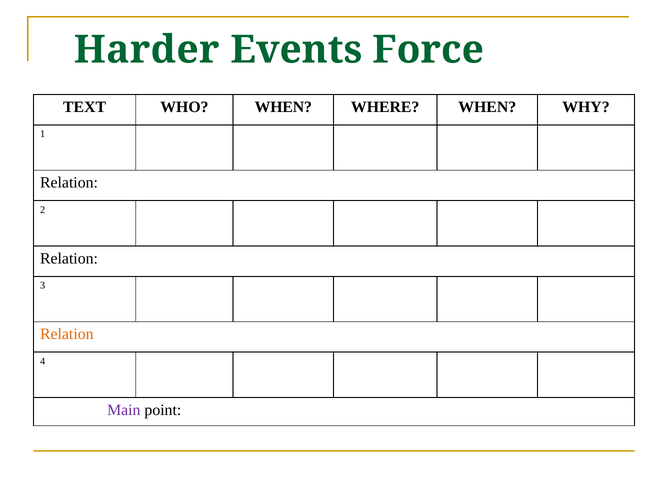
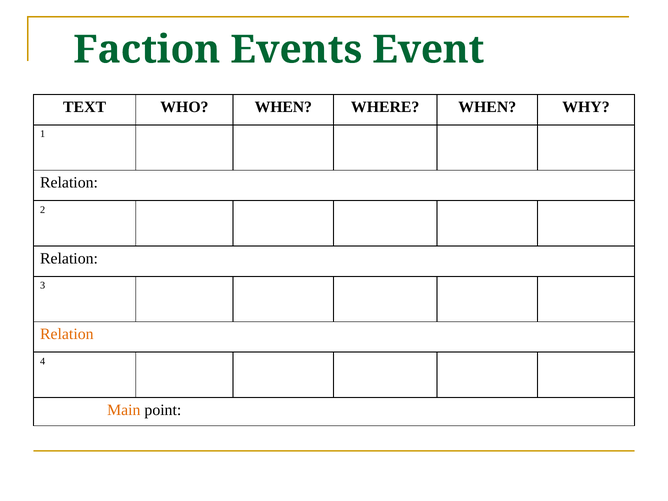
Harder: Harder -> Faction
Force: Force -> Event
Main colour: purple -> orange
